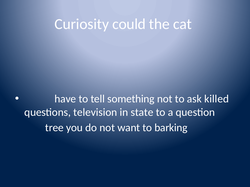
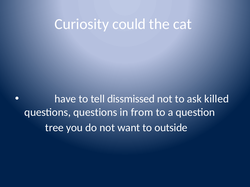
something: something -> dissmissed
questions television: television -> questions
state: state -> from
barking: barking -> outside
